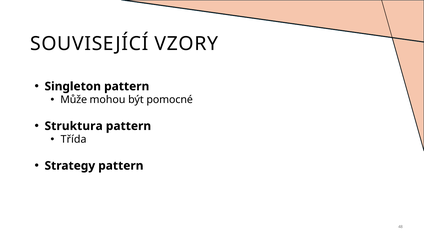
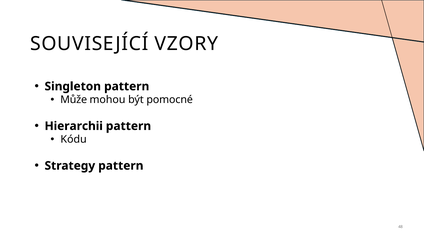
Struktura: Struktura -> Hierarchii
Třída: Třída -> Kódu
